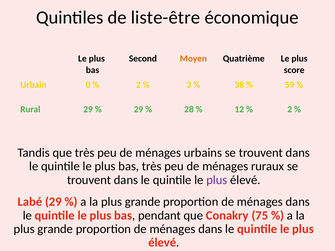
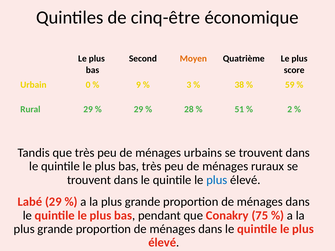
liste-être: liste-être -> cinq-être
2 at (138, 85): 2 -> 9
12: 12 -> 51
plus at (217, 180) colour: purple -> blue
